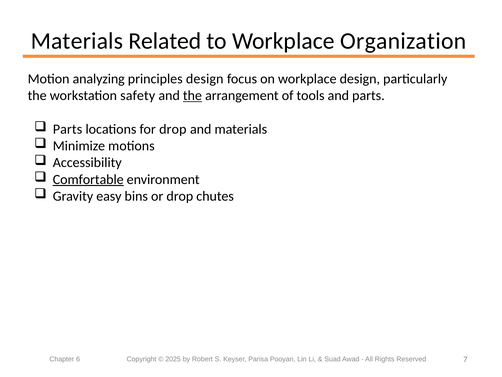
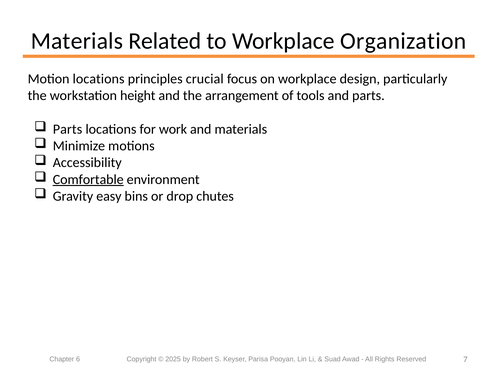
Motion analyzing: analyzing -> locations
principles design: design -> crucial
safety: safety -> height
the at (192, 95) underline: present -> none
for drop: drop -> work
